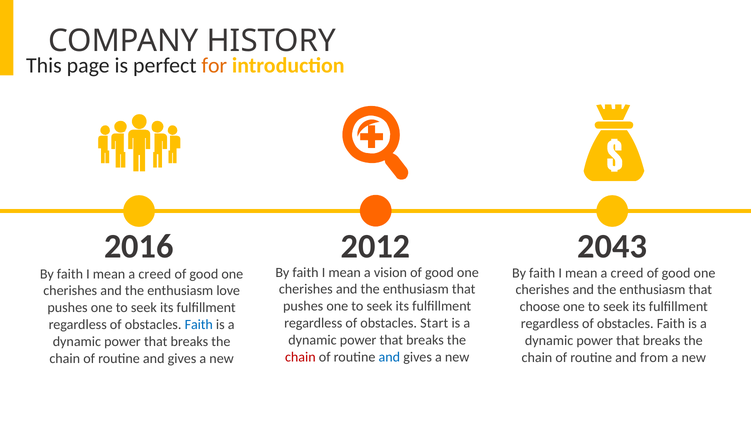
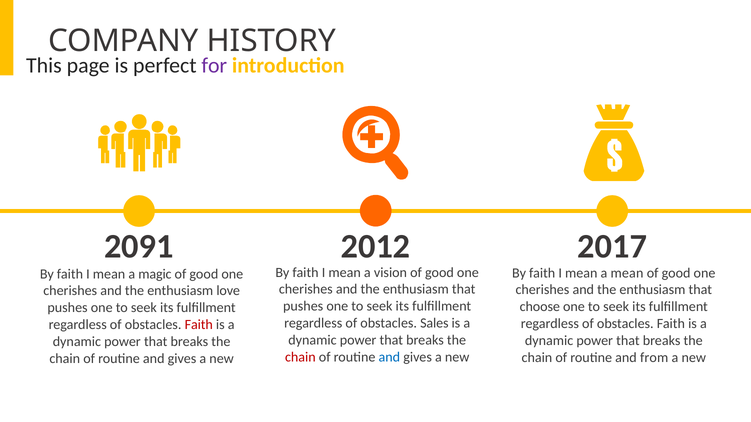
for colour: orange -> purple
2016: 2016 -> 2091
2043: 2043 -> 2017
creed at (627, 273): creed -> mean
creed at (155, 274): creed -> magic
Start: Start -> Sales
Faith at (199, 325) colour: blue -> red
